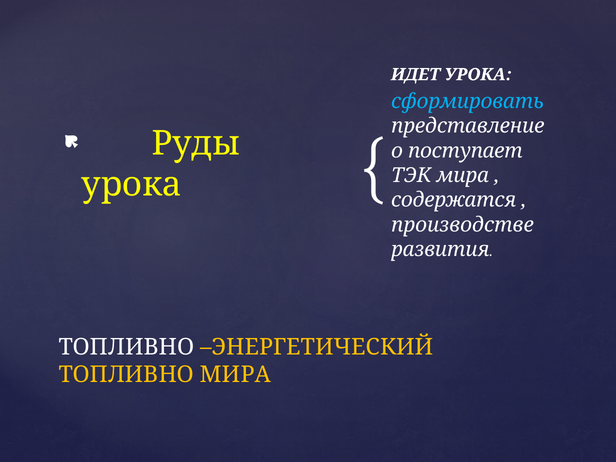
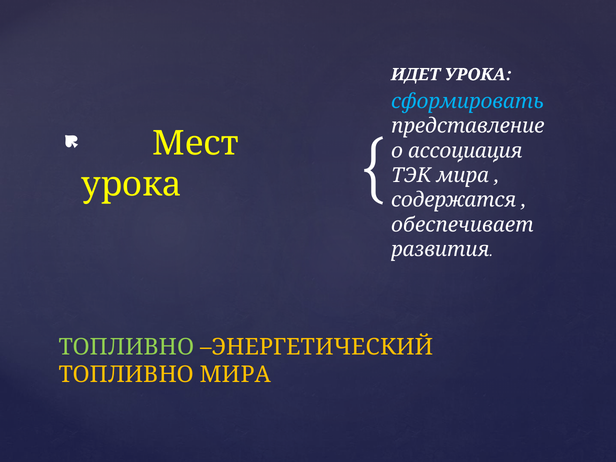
Руды: Руды -> Мест
поступает: поступает -> ассоциация
производстве: производстве -> обеспечивает
ТОПЛИВНО at (126, 347) colour: white -> light green
